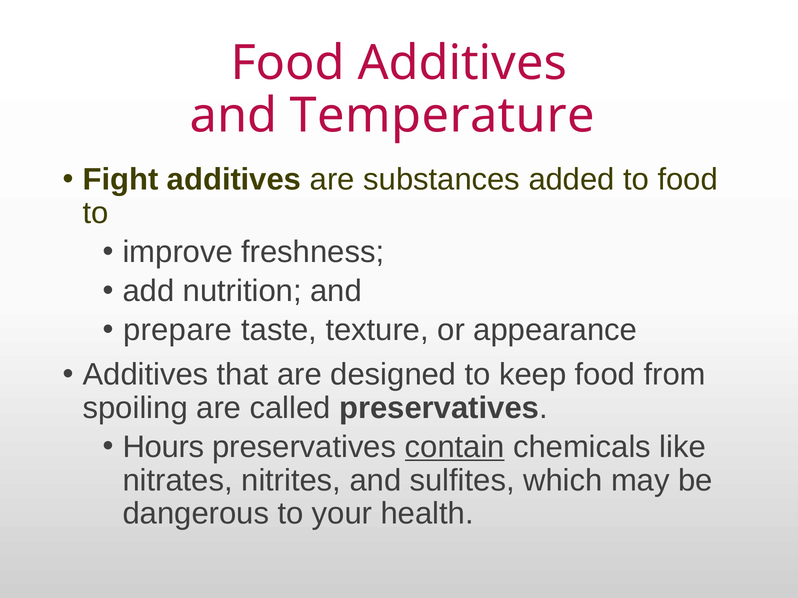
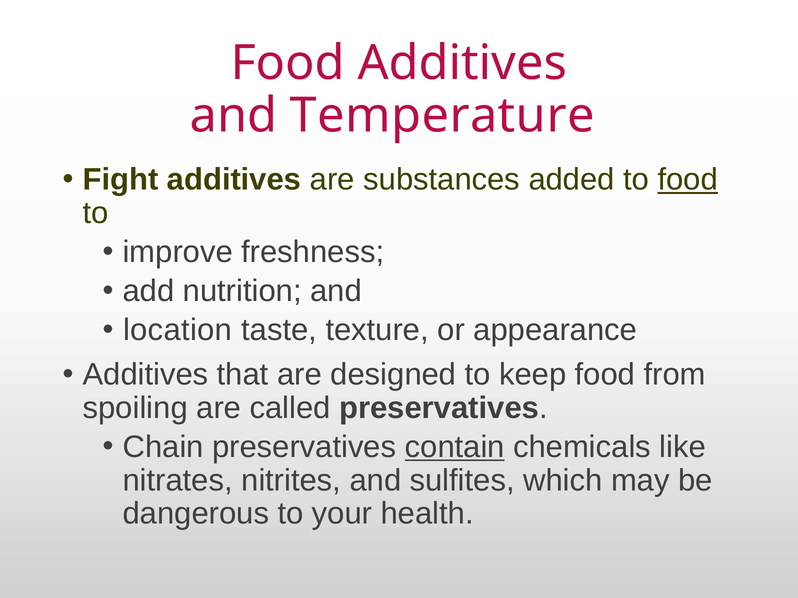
food at (688, 180) underline: none -> present
prepare: prepare -> location
Hours: Hours -> Chain
